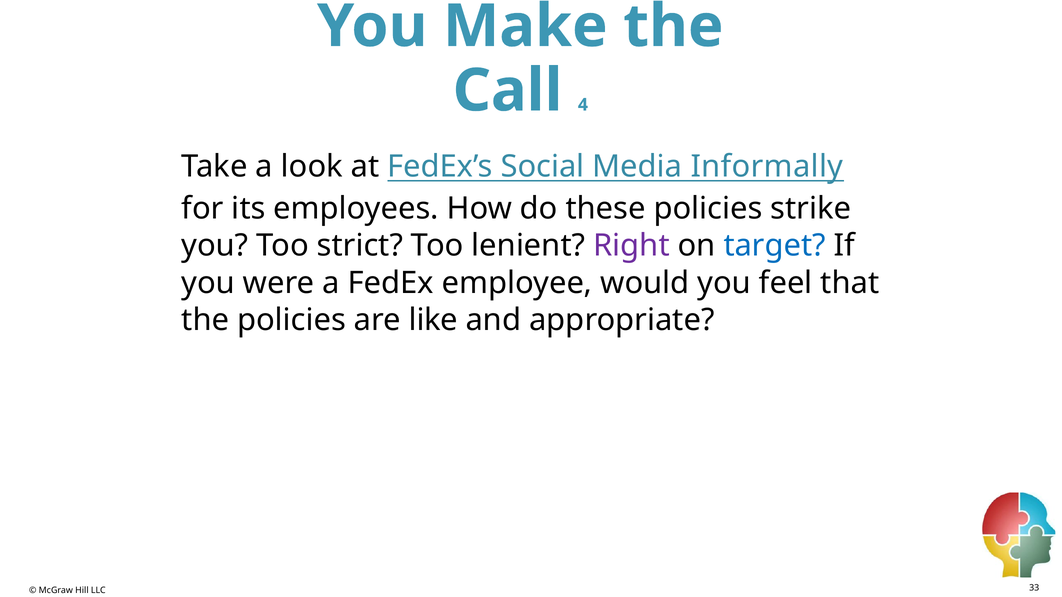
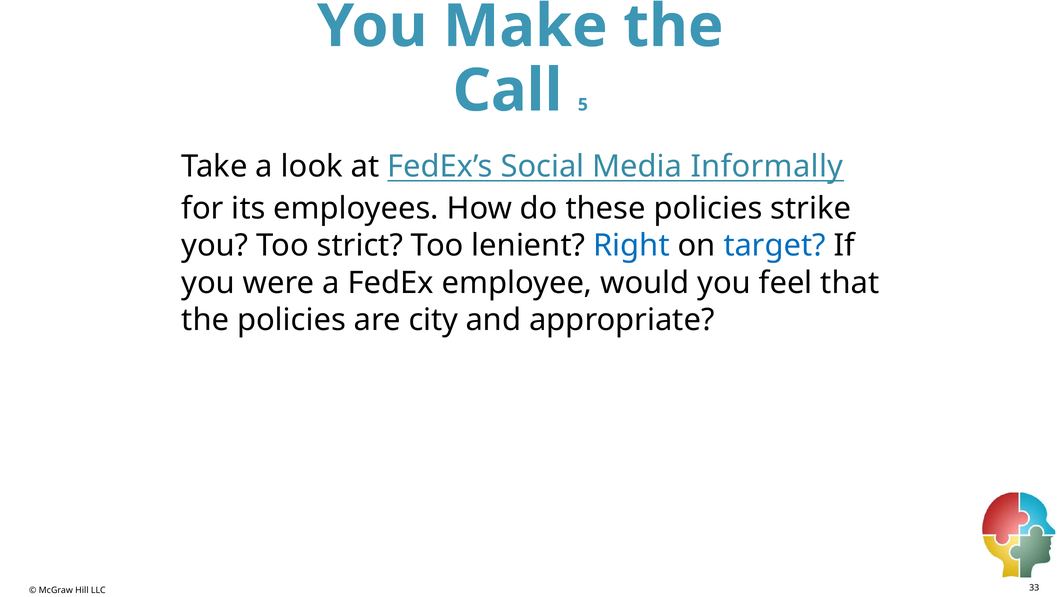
4: 4 -> 5
Right colour: purple -> blue
like: like -> city
